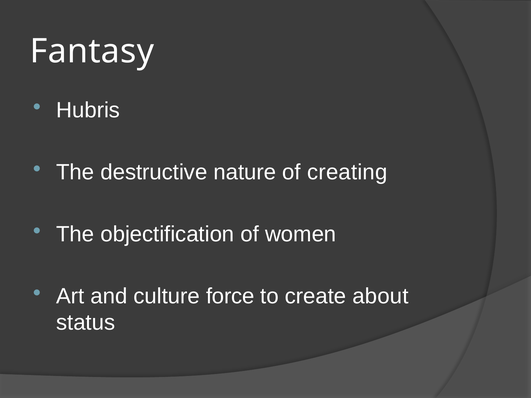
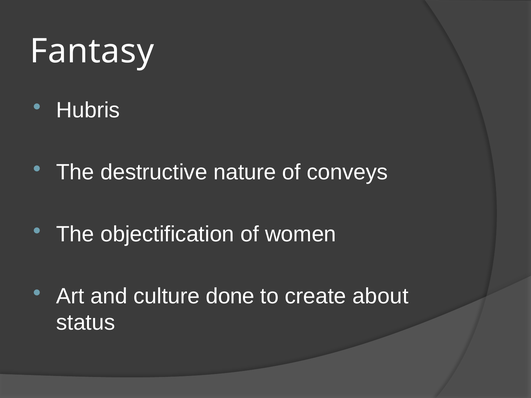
creating: creating -> conveys
force: force -> done
